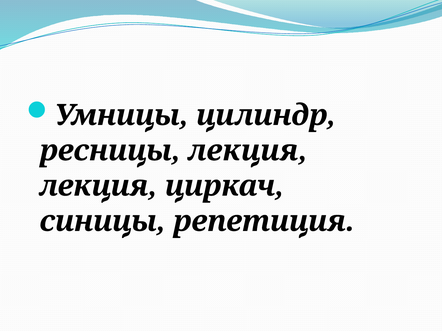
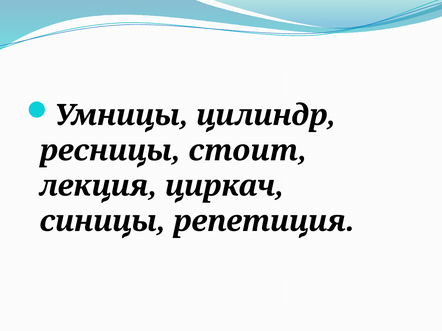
ресницы лекция: лекция -> стоит
